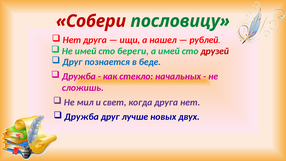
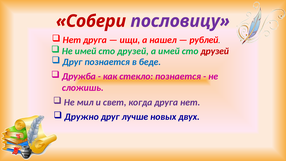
пословицу colour: green -> purple
Не имей сто береги: береги -> друзей
стекло начальных: начальных -> познается
Дружба at (82, 117): Дружба -> Дружно
